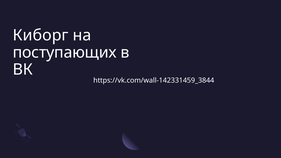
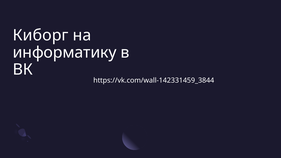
поступающих: поступающих -> информатику
